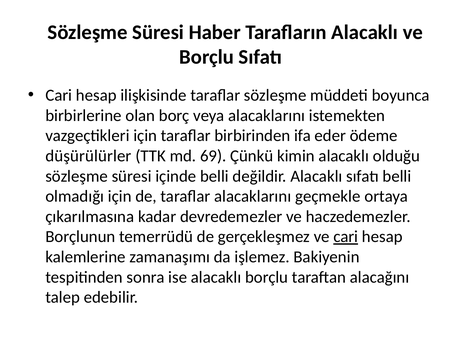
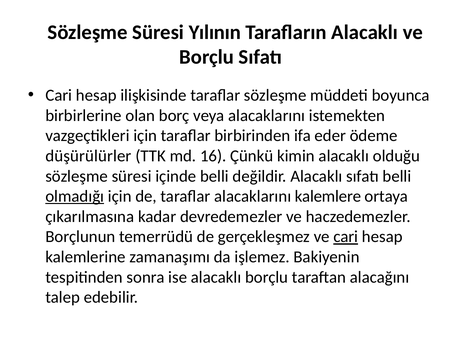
Haber: Haber -> Yılının
69: 69 -> 16
olmadığı underline: none -> present
geçmekle: geçmekle -> kalemlere
